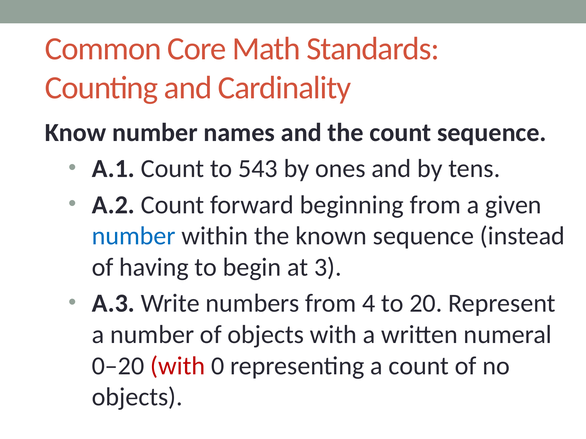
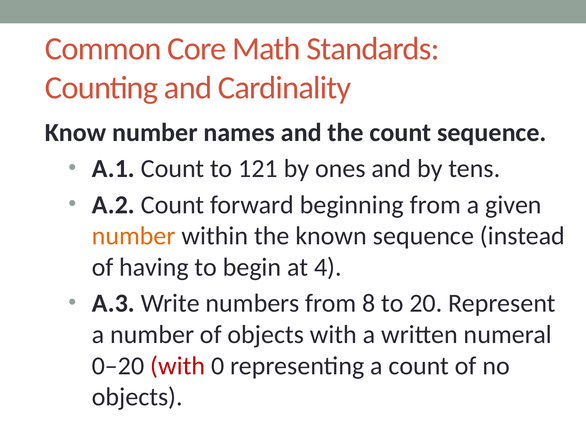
543: 543 -> 121
number at (134, 236) colour: blue -> orange
3: 3 -> 4
4: 4 -> 8
